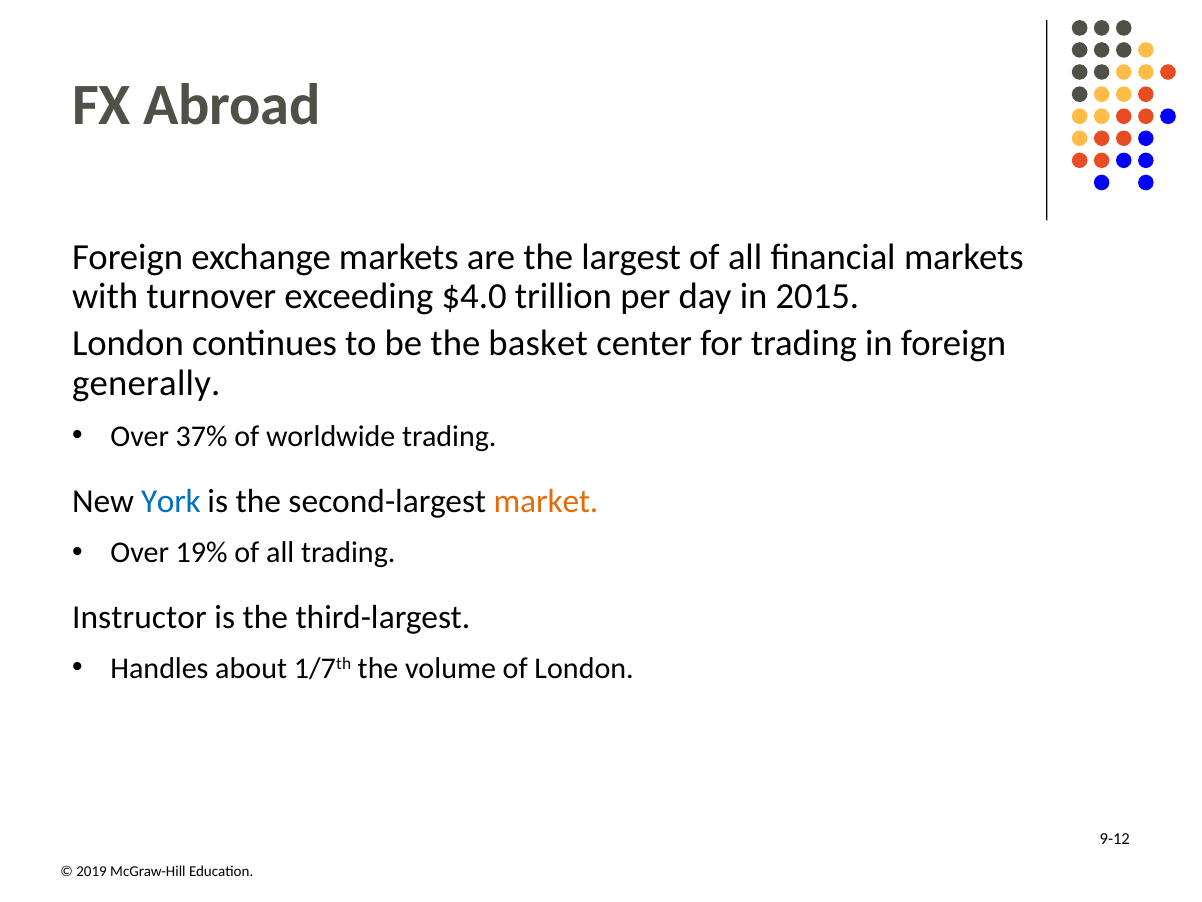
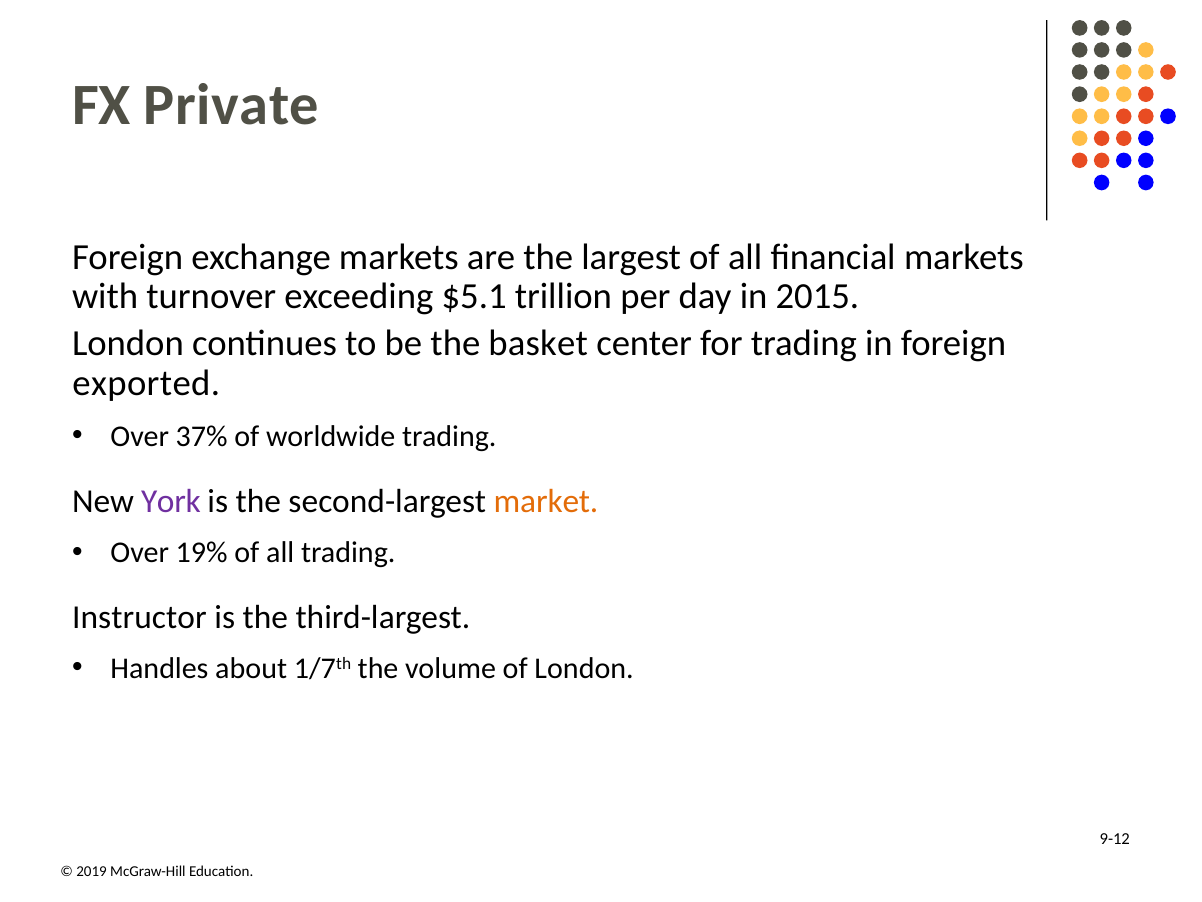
Abroad: Abroad -> Private
$4.0: $4.0 -> $5.1
generally: generally -> exported
York colour: blue -> purple
